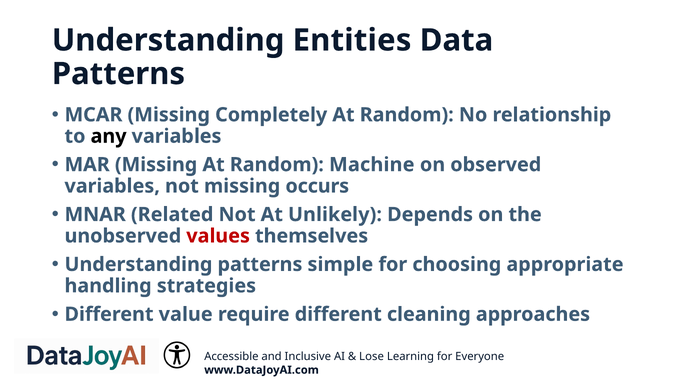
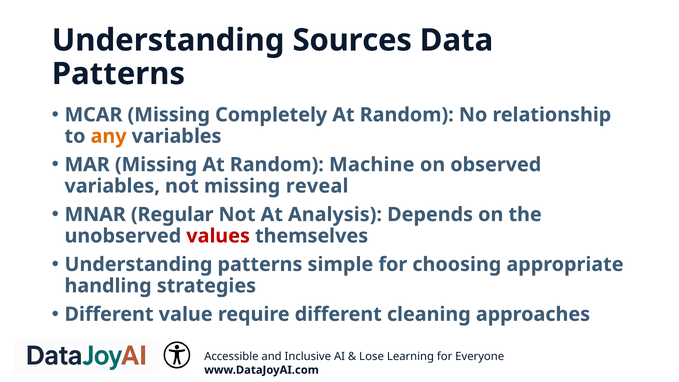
Entities: Entities -> Sources
any colour: black -> orange
occurs: occurs -> reveal
Related: Related -> Regular
Unlikely: Unlikely -> Analysis
